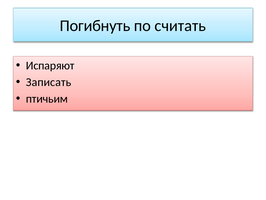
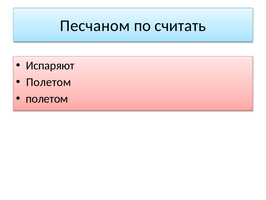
Погибнуть: Погибнуть -> Песчаном
Записать at (49, 82): Записать -> Полетом
птичьим at (47, 98): птичьим -> полетом
